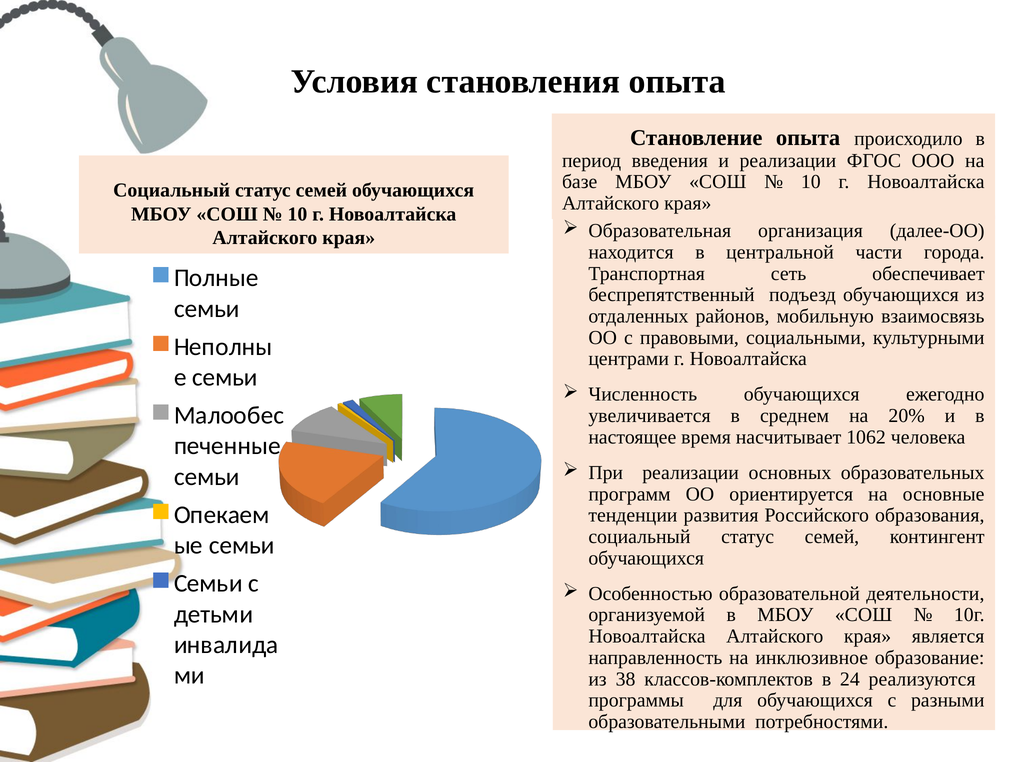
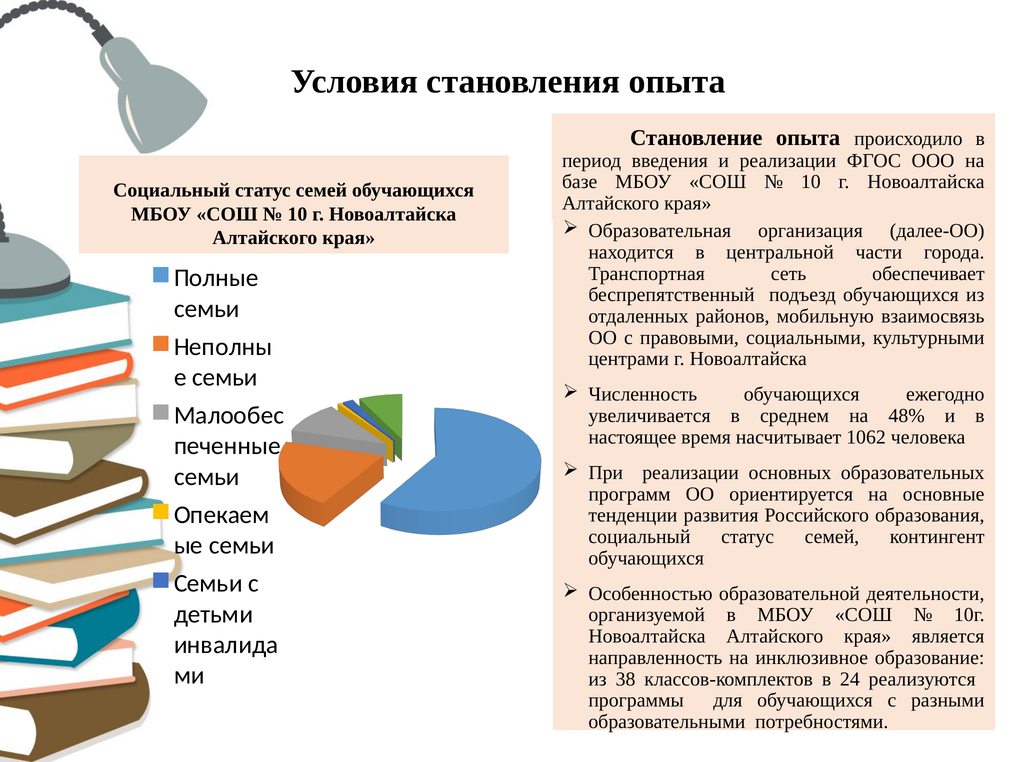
20%: 20% -> 48%
